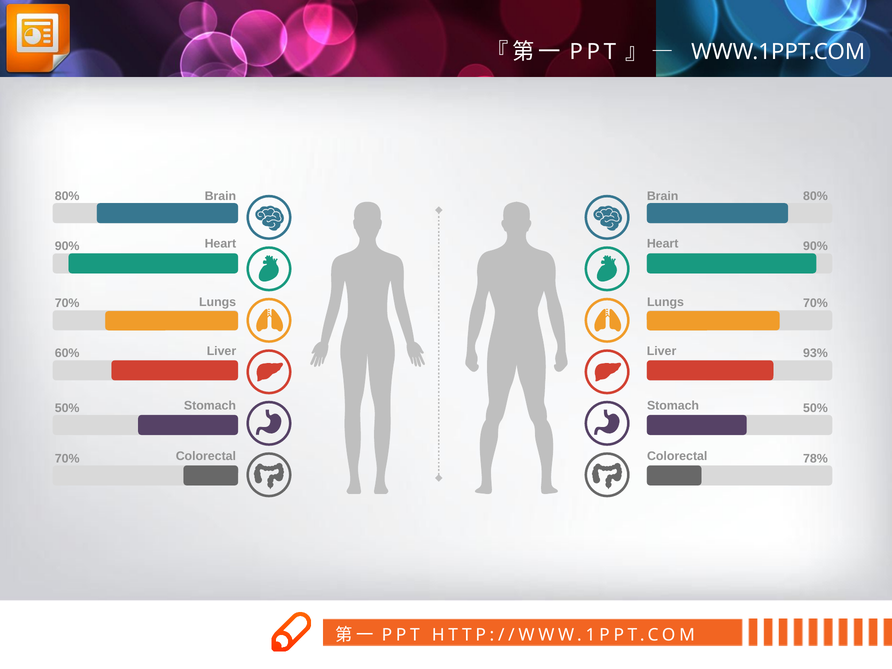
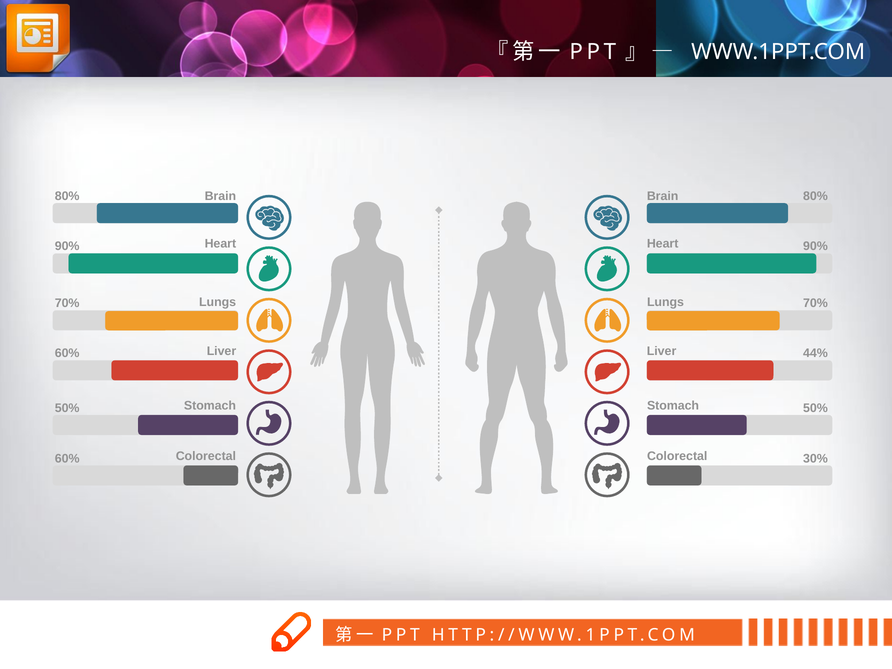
93%: 93% -> 44%
78%: 78% -> 30%
70% at (67, 458): 70% -> 60%
